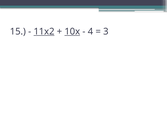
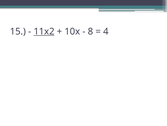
10x underline: present -> none
4: 4 -> 8
3: 3 -> 4
